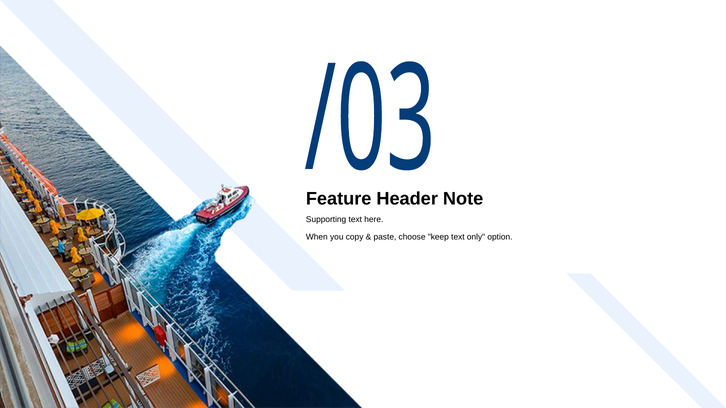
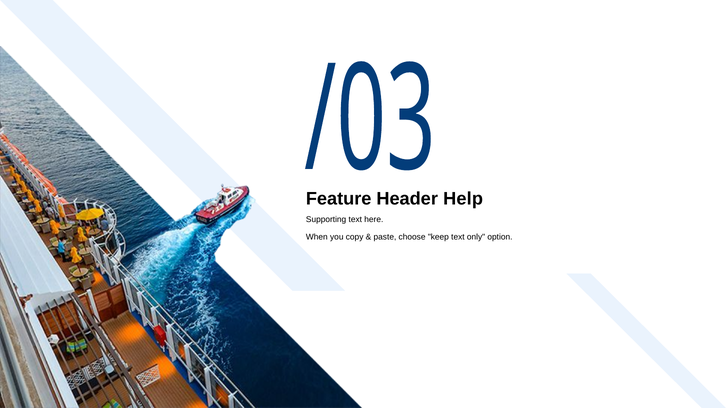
Note: Note -> Help
